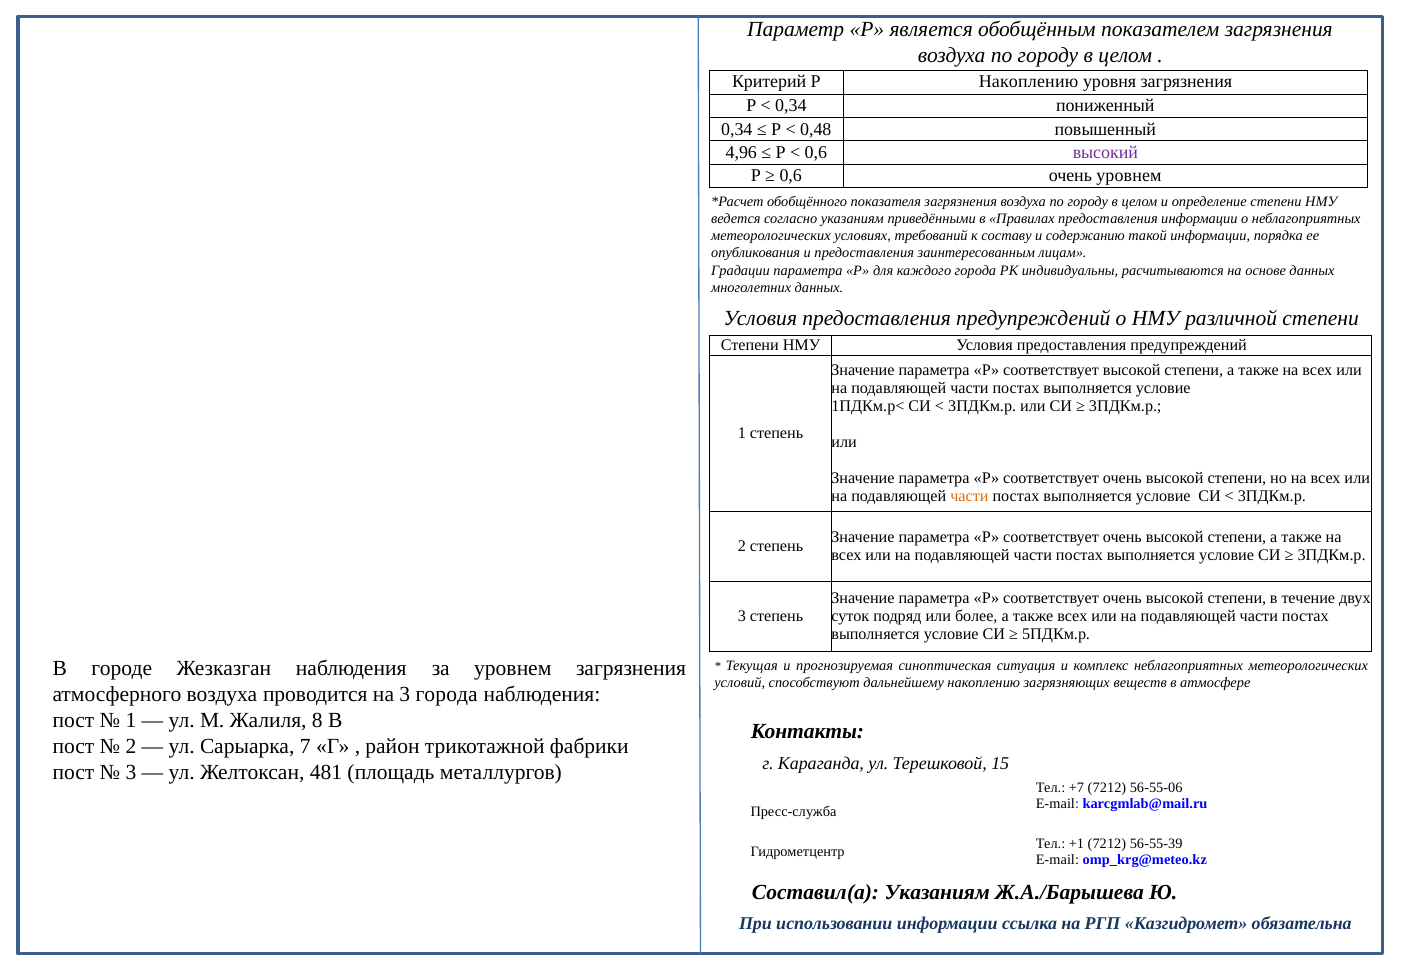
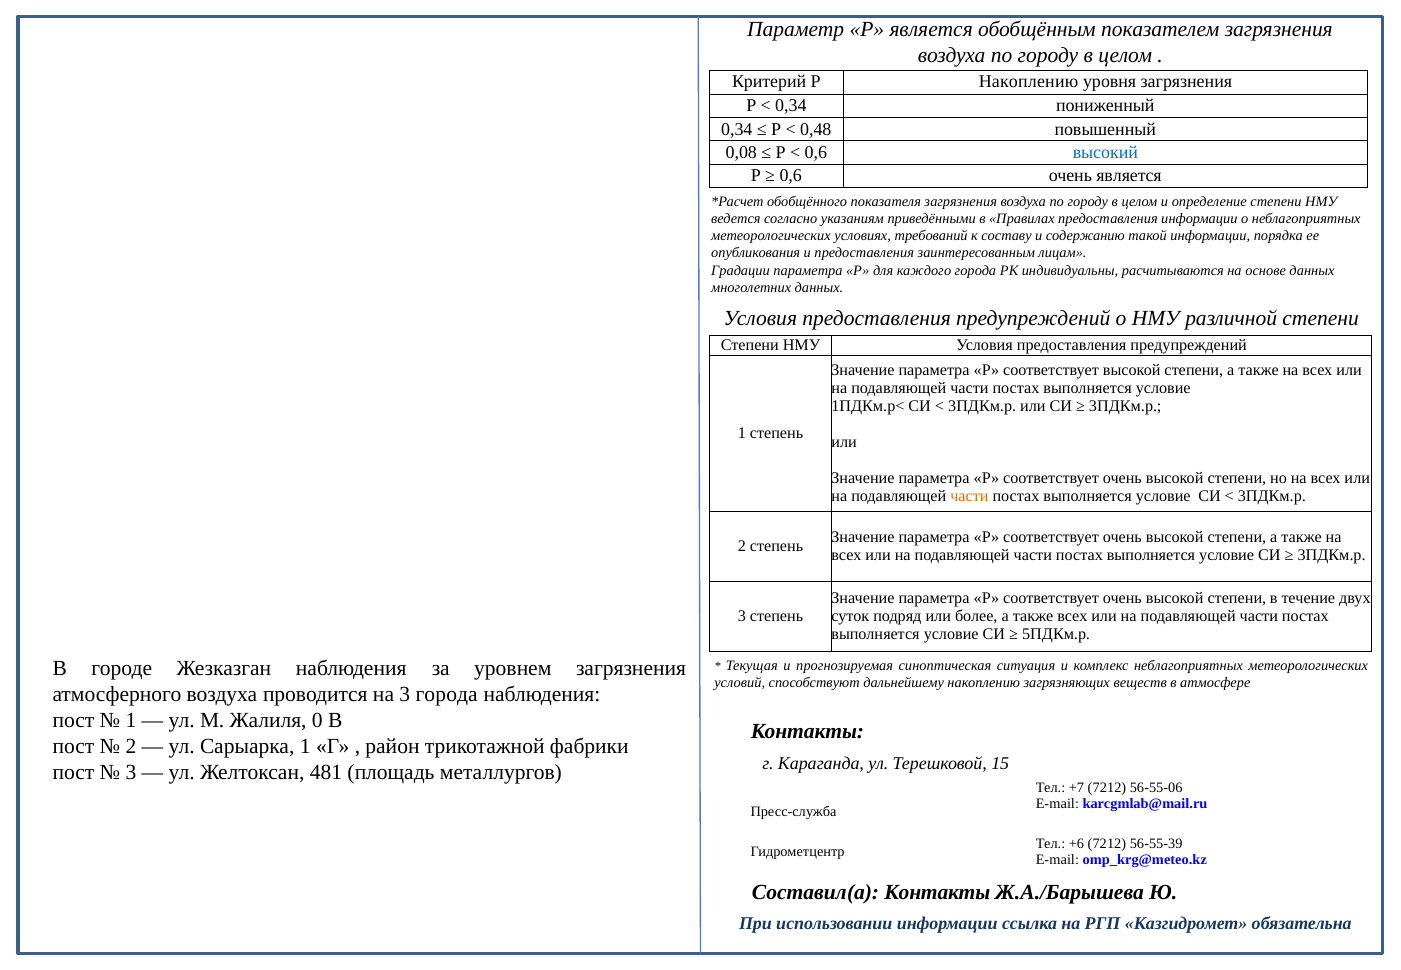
4,96: 4,96 -> 0,08
высокий colour: purple -> blue
очень уровнем: уровнем -> является
8: 8 -> 0
Сарыарка 7: 7 -> 1
+1: +1 -> +6
Составил(а Указаниям: Указаниям -> Контакты
